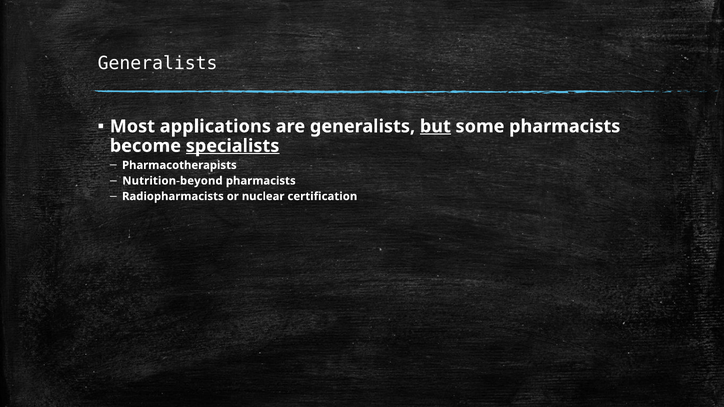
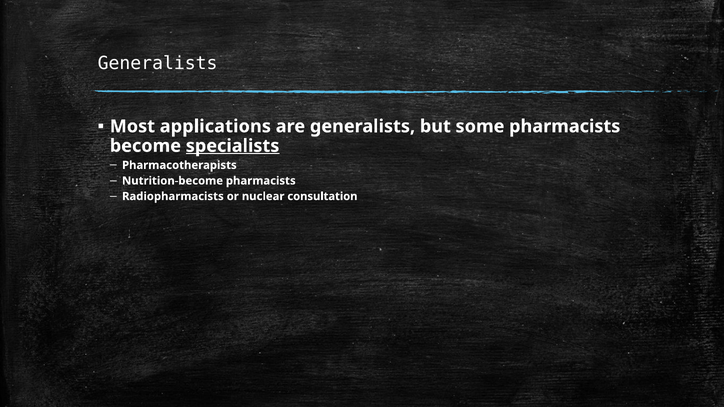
but underline: present -> none
Nutrition-beyond: Nutrition-beyond -> Nutrition-become
certification: certification -> consultation
